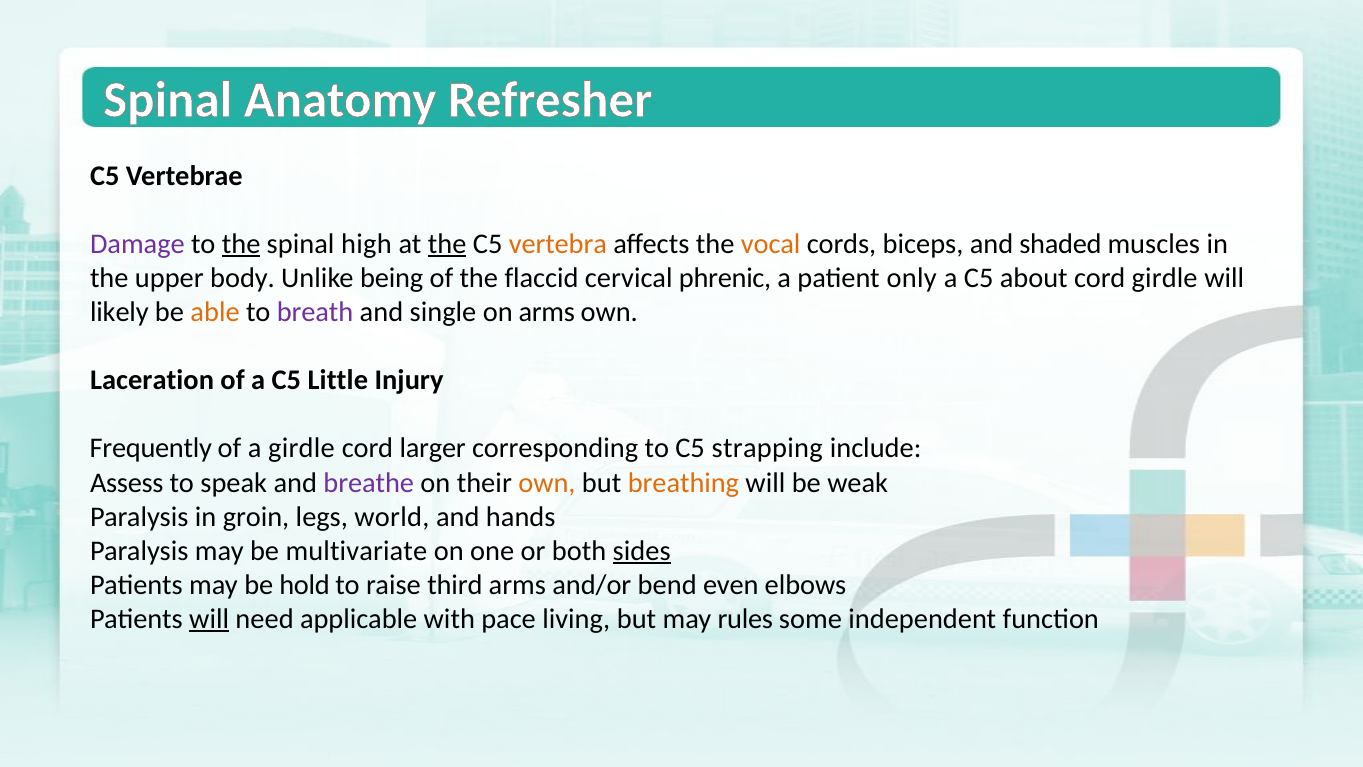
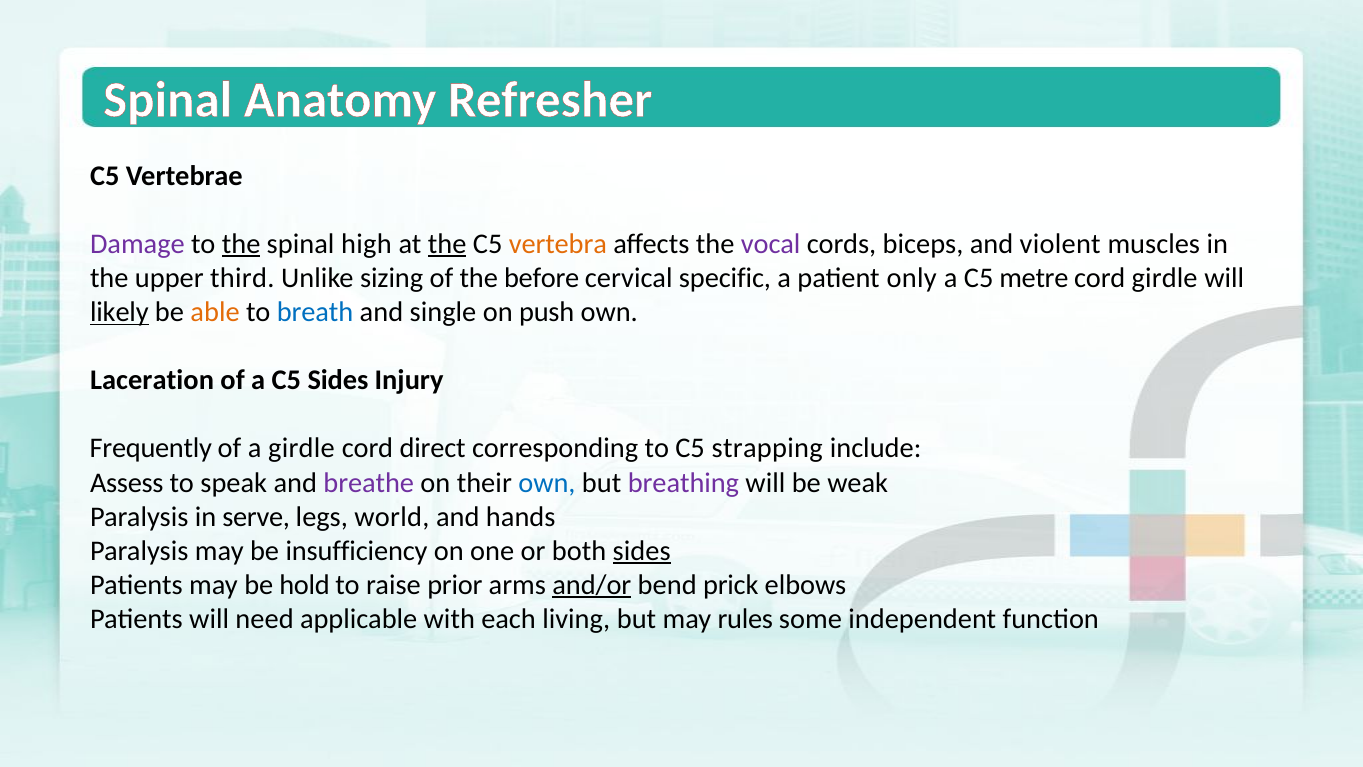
vocal colour: orange -> purple
shaded: shaded -> violent
body: body -> third
being: being -> sizing
flaccid: flaccid -> before
phrenic: phrenic -> specific
about: about -> metre
likely underline: none -> present
breath colour: purple -> blue
on arms: arms -> push
C5 Little: Little -> Sides
larger: larger -> direct
own at (547, 483) colour: orange -> blue
breathing colour: orange -> purple
groin: groin -> serve
multivariate: multivariate -> insufficiency
third: third -> prior
and/or underline: none -> present
even: even -> prick
will at (209, 619) underline: present -> none
pace: pace -> each
